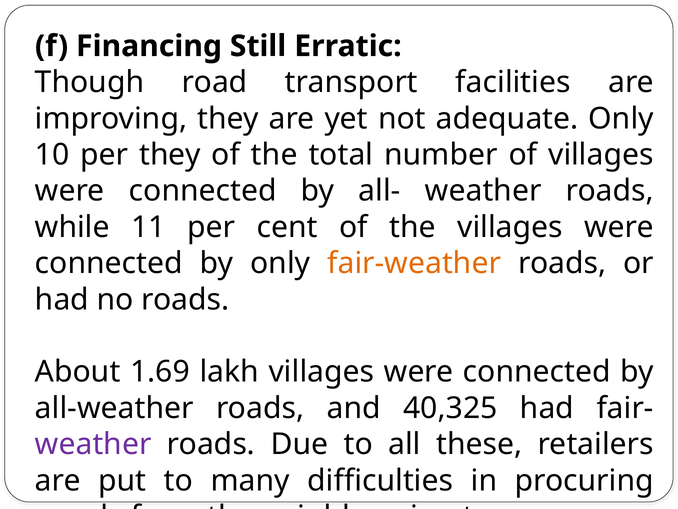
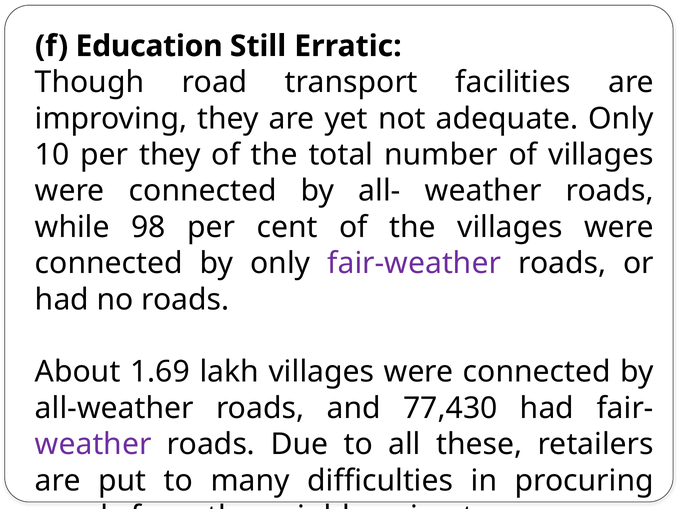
Financing: Financing -> Education
11: 11 -> 98
fair-weather colour: orange -> purple
40,325: 40,325 -> 77,430
